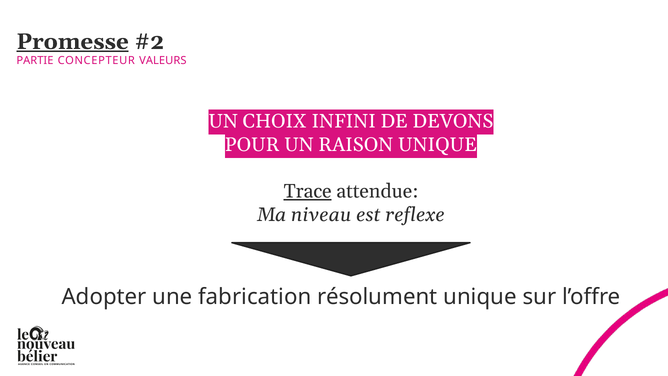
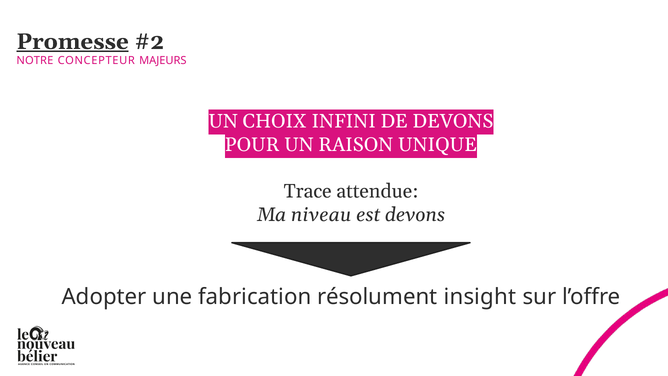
PARTIE: PARTIE -> NOTRE
VALEURS: VALEURS -> MAJEURS
Trace underline: present -> none
est reflexe: reflexe -> devons
résolument unique: unique -> insight
